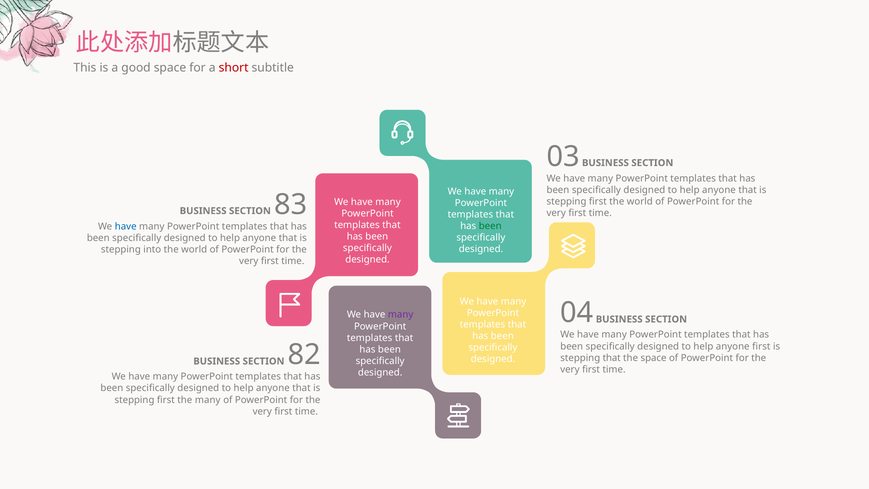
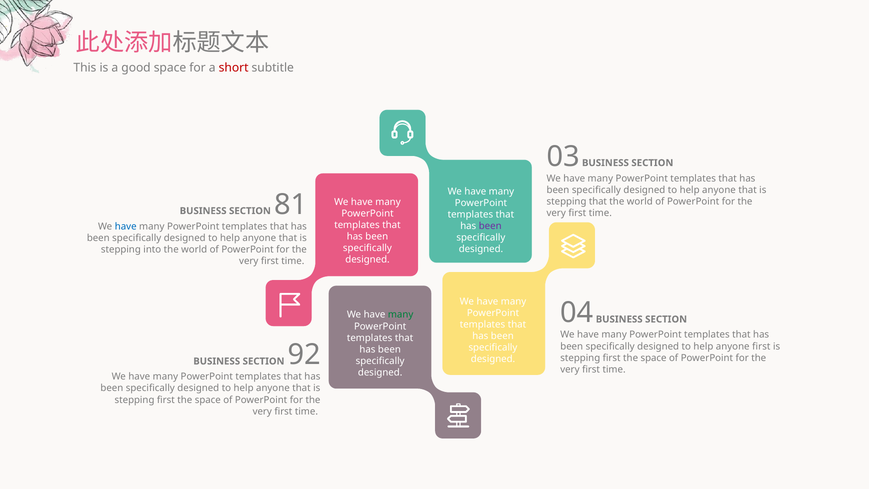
first at (598, 201): first -> that
83: 83 -> 81
been at (490, 226) colour: green -> purple
many at (401, 315) colour: purple -> green
that at (612, 358): that -> first
82: 82 -> 92
many at (208, 400): many -> space
